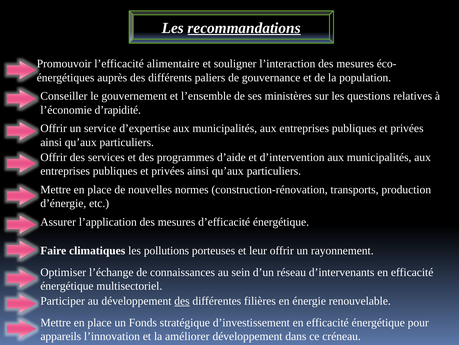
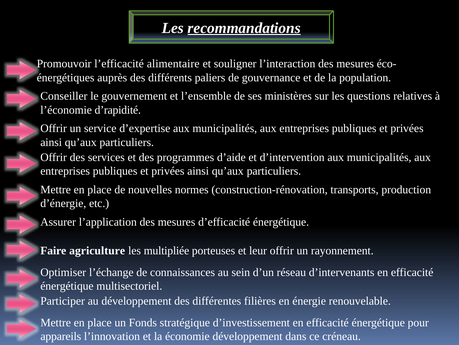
climatiques: climatiques -> agriculture
pollutions: pollutions -> multipliée
des at (182, 300) underline: present -> none
améliorer: améliorer -> économie
